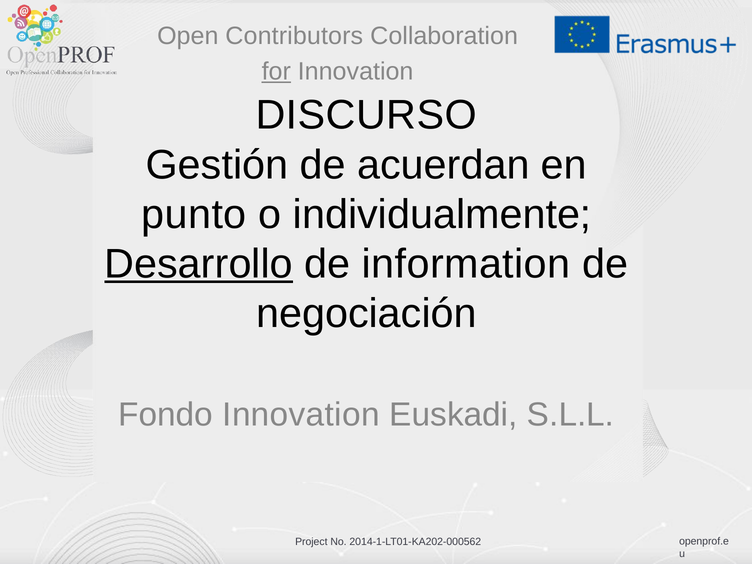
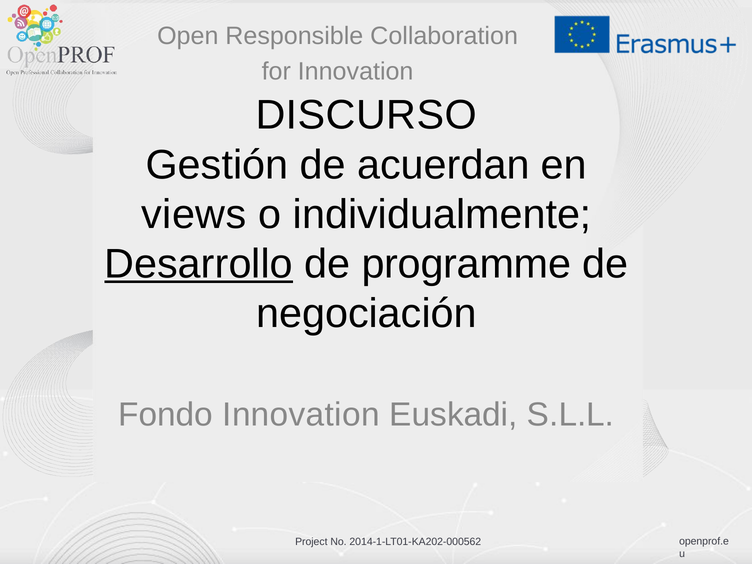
Contributors: Contributors -> Responsible
for underline: present -> none
punto: punto -> views
information: information -> programme
